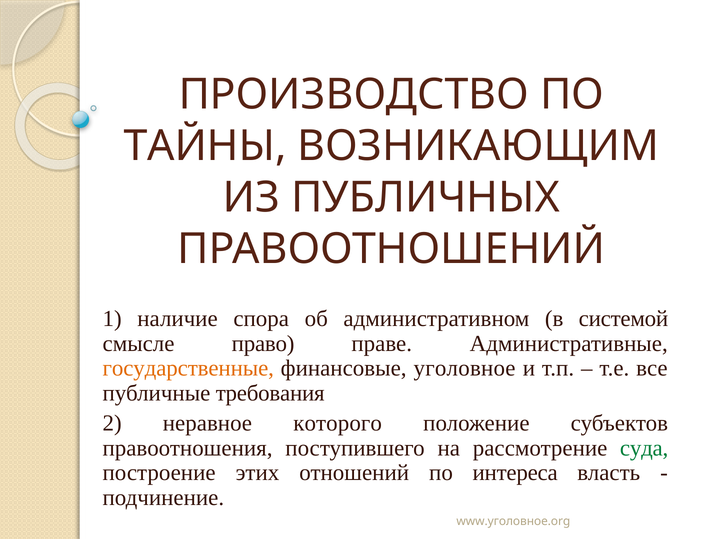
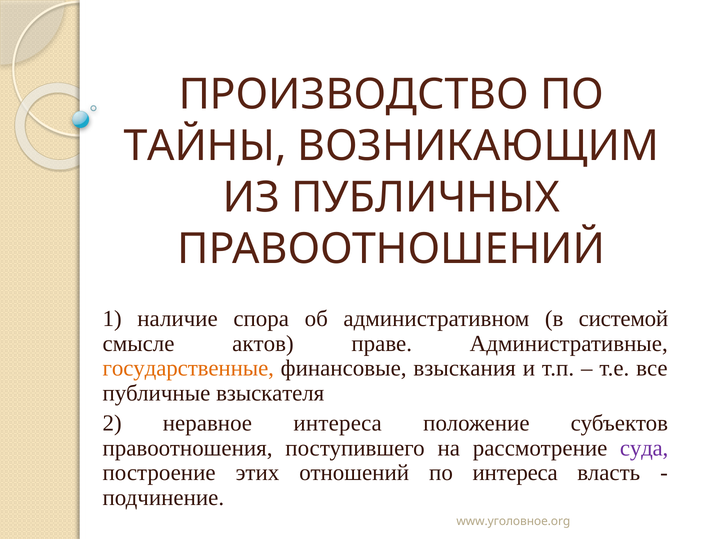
право: право -> актов
уголовное: уголовное -> взыскания
требования: требования -> взыскателя
неравное которого: которого -> интереса
суда colour: green -> purple
